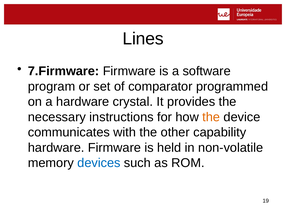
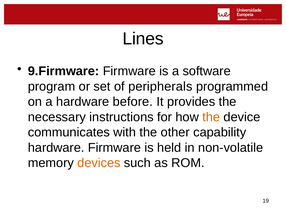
7.Firmware: 7.Firmware -> 9.Firmware
comparator: comparator -> peripherals
crystal: crystal -> before
devices colour: blue -> orange
